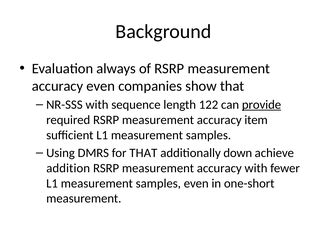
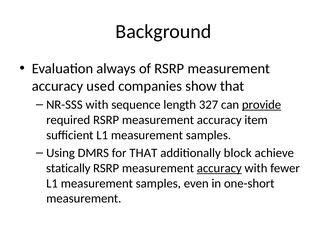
accuracy even: even -> used
122: 122 -> 327
down: down -> block
addition: addition -> statically
accuracy at (219, 168) underline: none -> present
